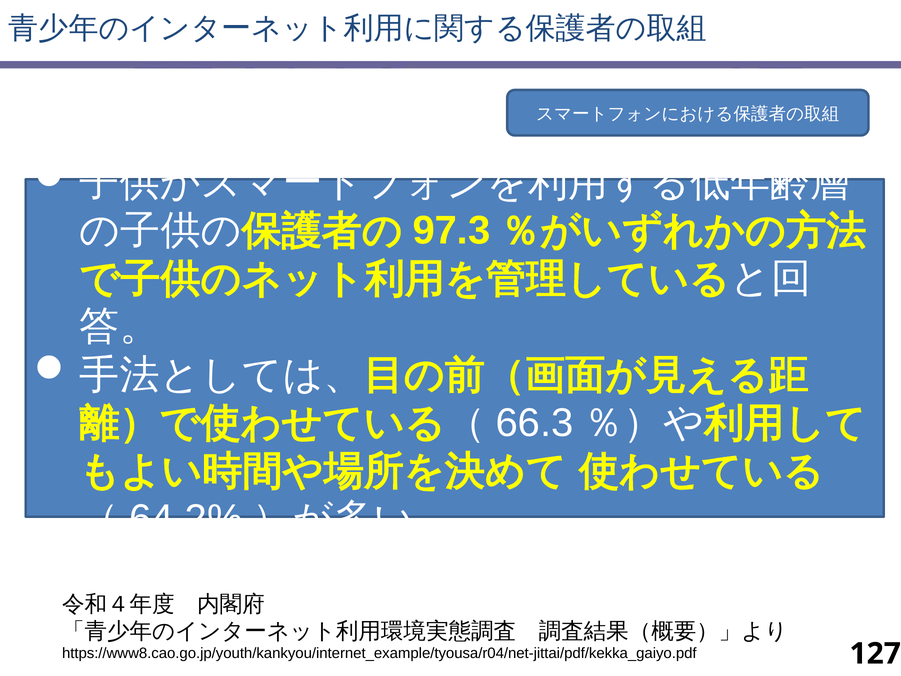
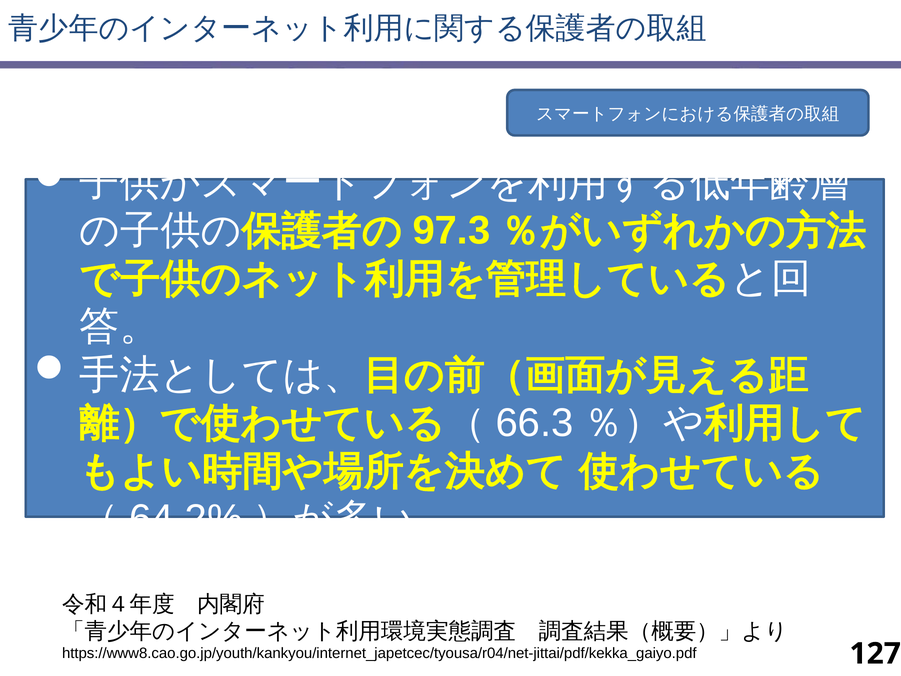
https://www8.cao.go.jp/youth/kankyou/internet_example/tyousa/r04/net-jittai/pdf/kekka_gaiyo.pdf: https://www8.cao.go.jp/youth/kankyou/internet_example/tyousa/r04/net-jittai/pdf/kekka_gaiyo.pdf -> https://www8.cao.go.jp/youth/kankyou/internet_japetcec/tyousa/r04/net-jittai/pdf/kekka_gaiyo.pdf
